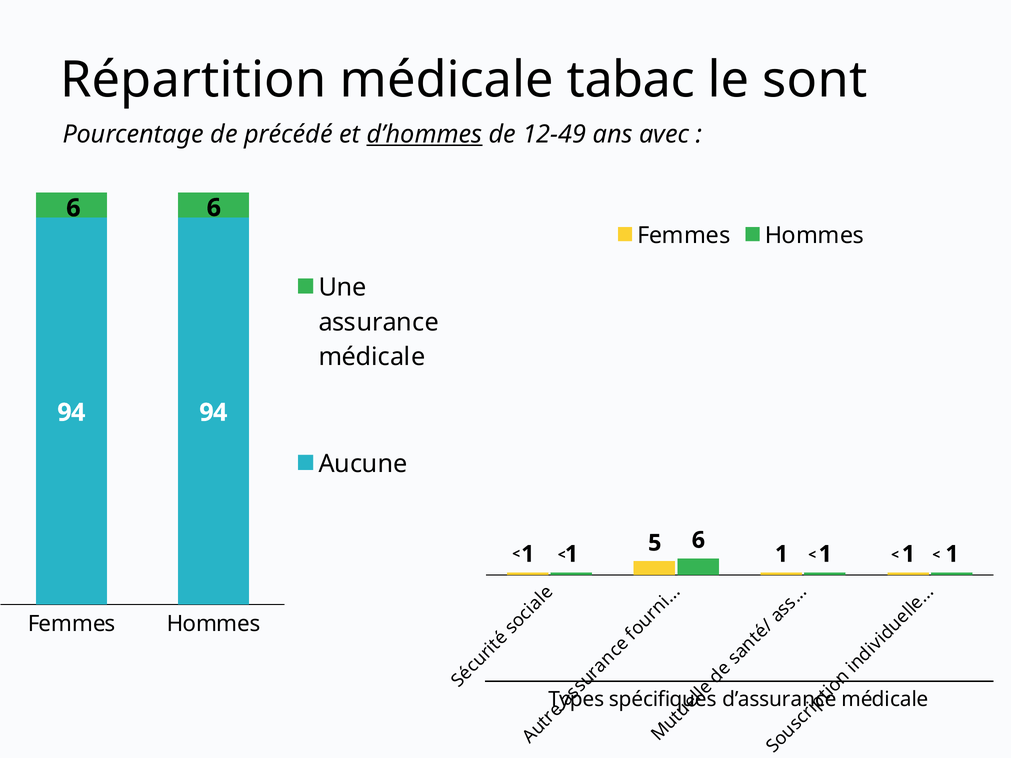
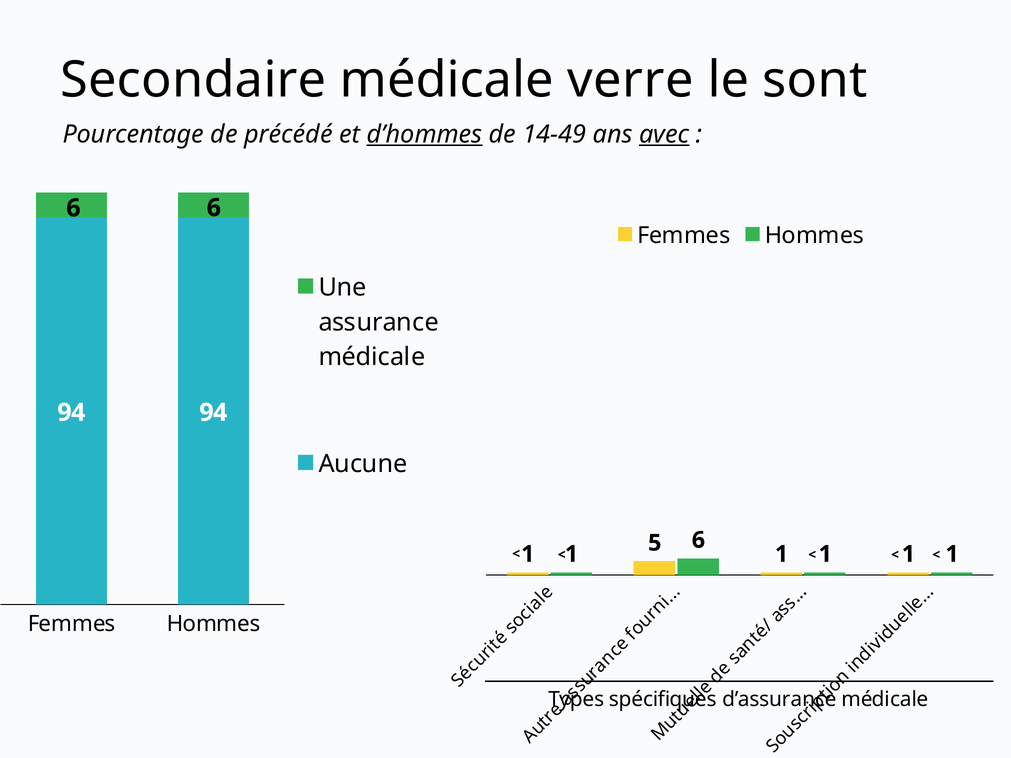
Répartition: Répartition -> Secondaire
tabac: tabac -> verre
12-49: 12-49 -> 14-49
avec underline: none -> present
